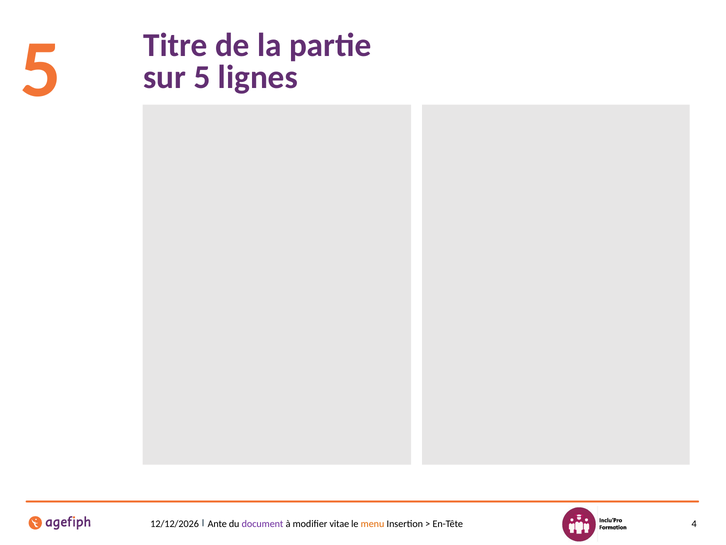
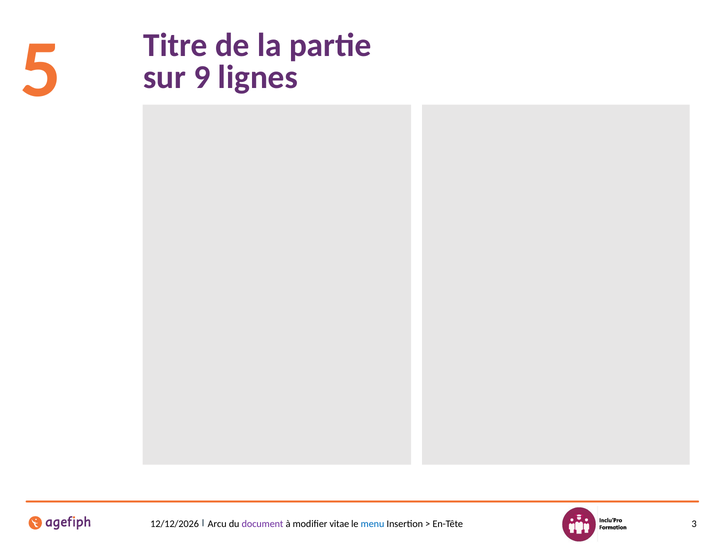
sur 5: 5 -> 9
Ante: Ante -> Arcu
menu colour: orange -> blue
4: 4 -> 3
